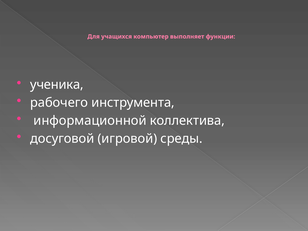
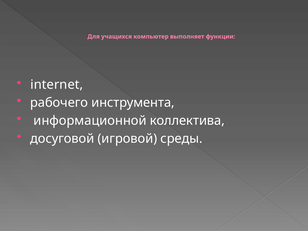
ученика: ученика -> internet
